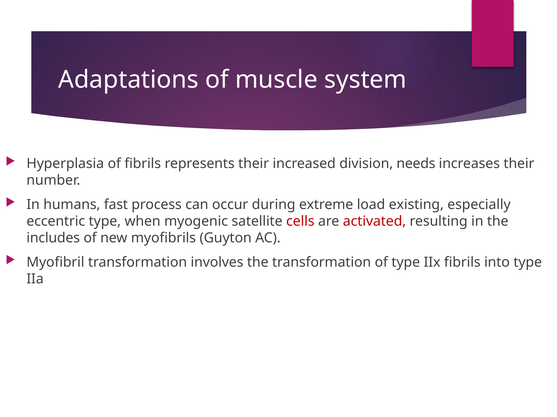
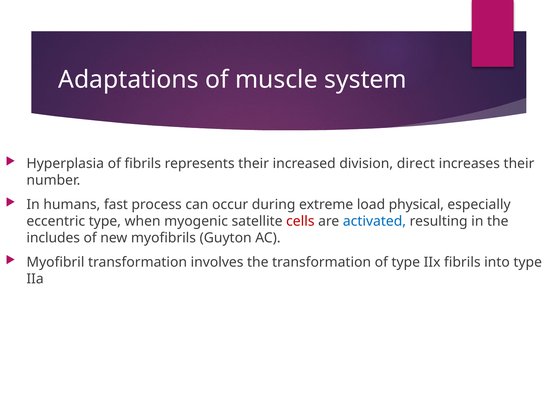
needs: needs -> direct
existing: existing -> physical
activated colour: red -> blue
